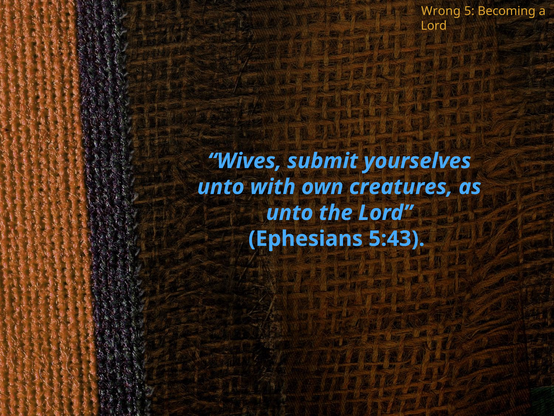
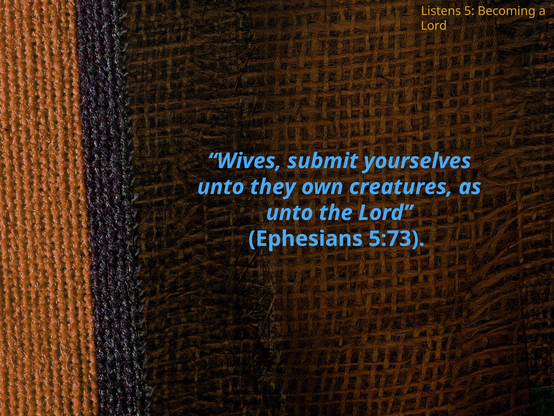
Wrong: Wrong -> Listens
with: with -> they
5:43: 5:43 -> 5:73
